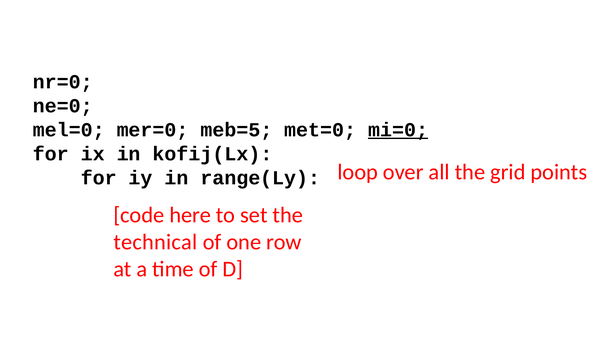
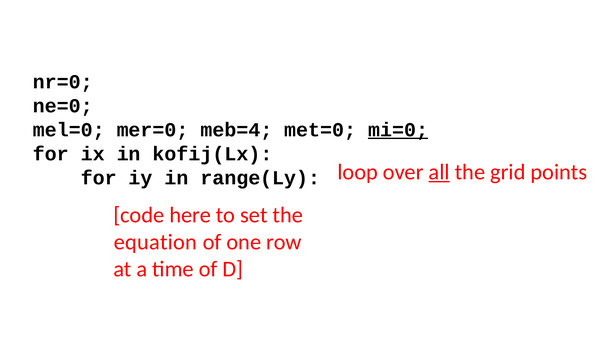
meb=5: meb=5 -> meb=4
all underline: none -> present
technical: technical -> equation
